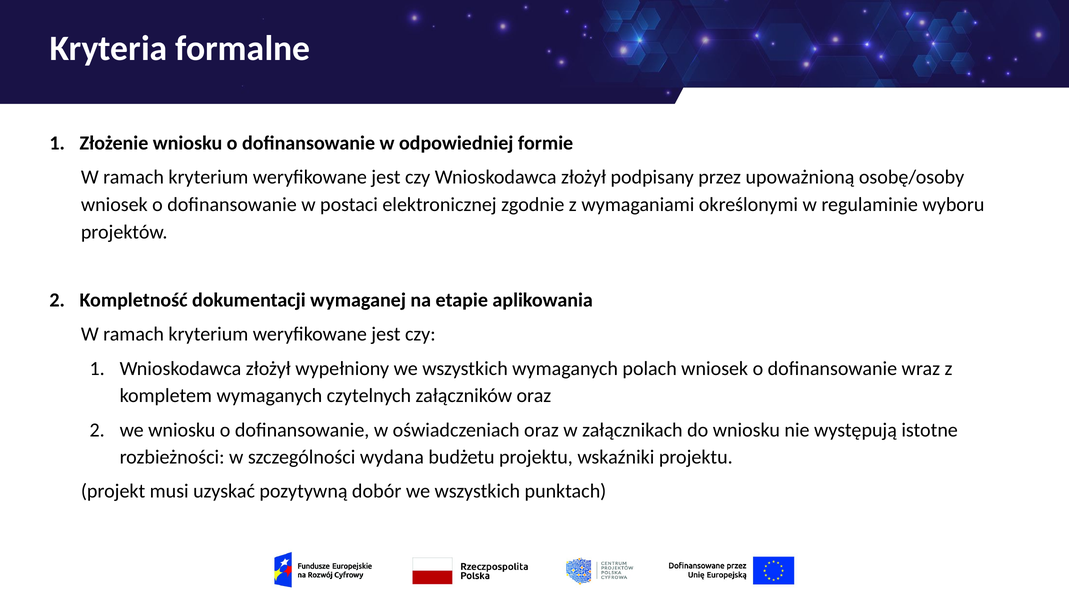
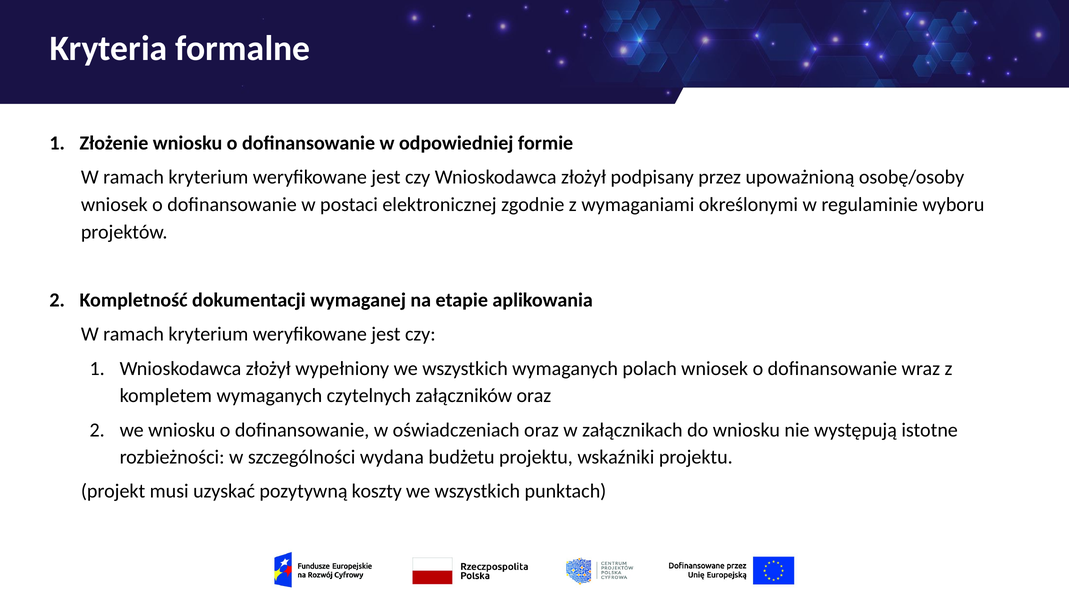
dobór: dobór -> koszty
